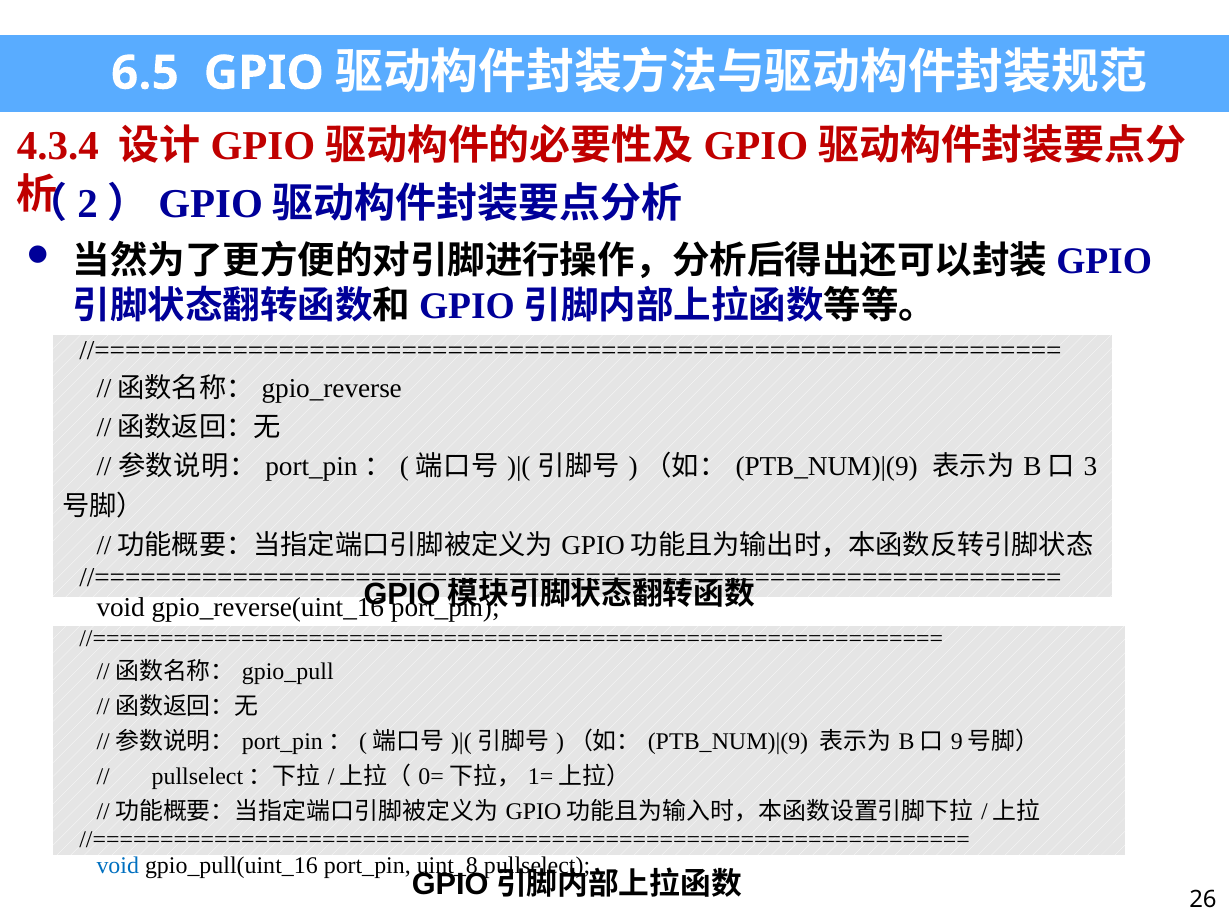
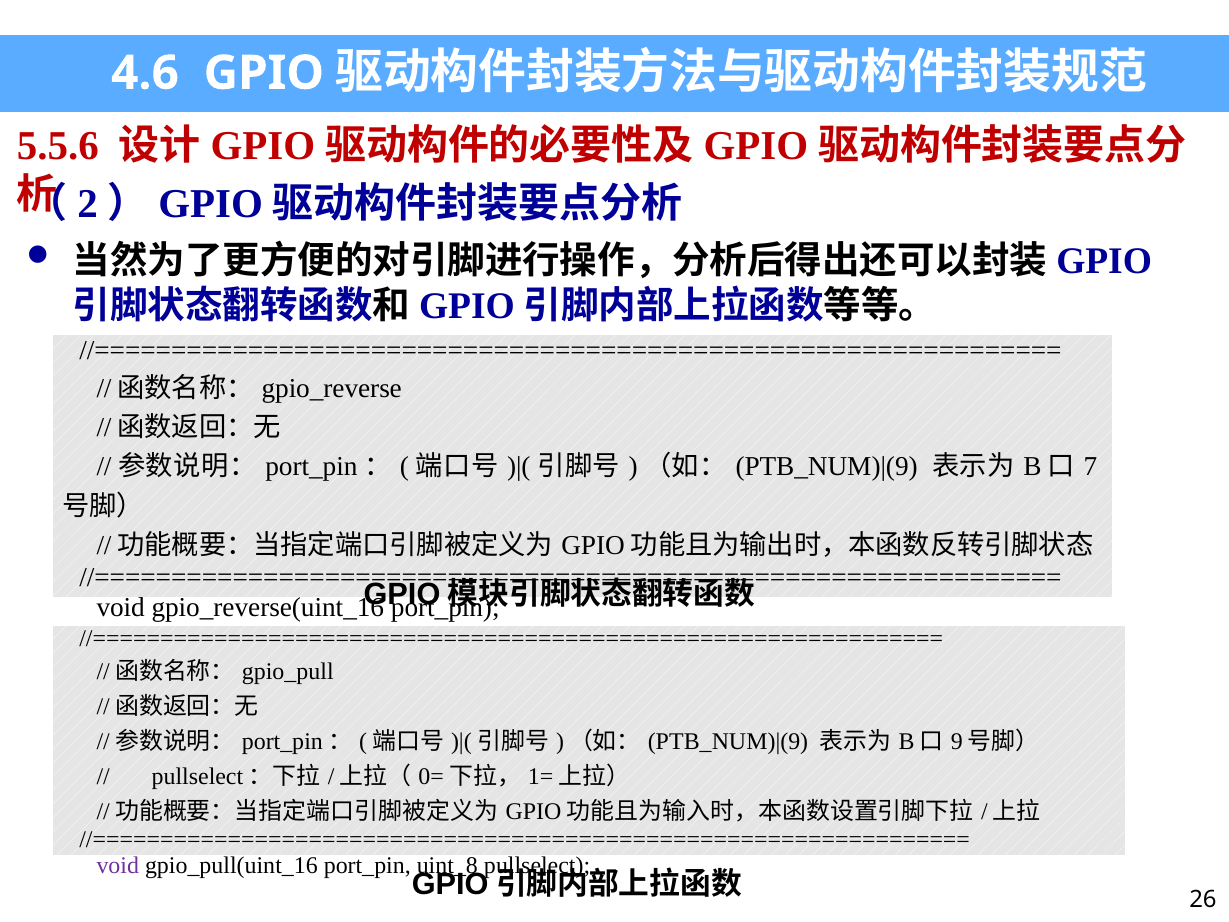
6.5: 6.5 -> 4.6
4.3.4: 4.3.4 -> 5.5.6
3: 3 -> 7
void at (118, 866) colour: blue -> purple
